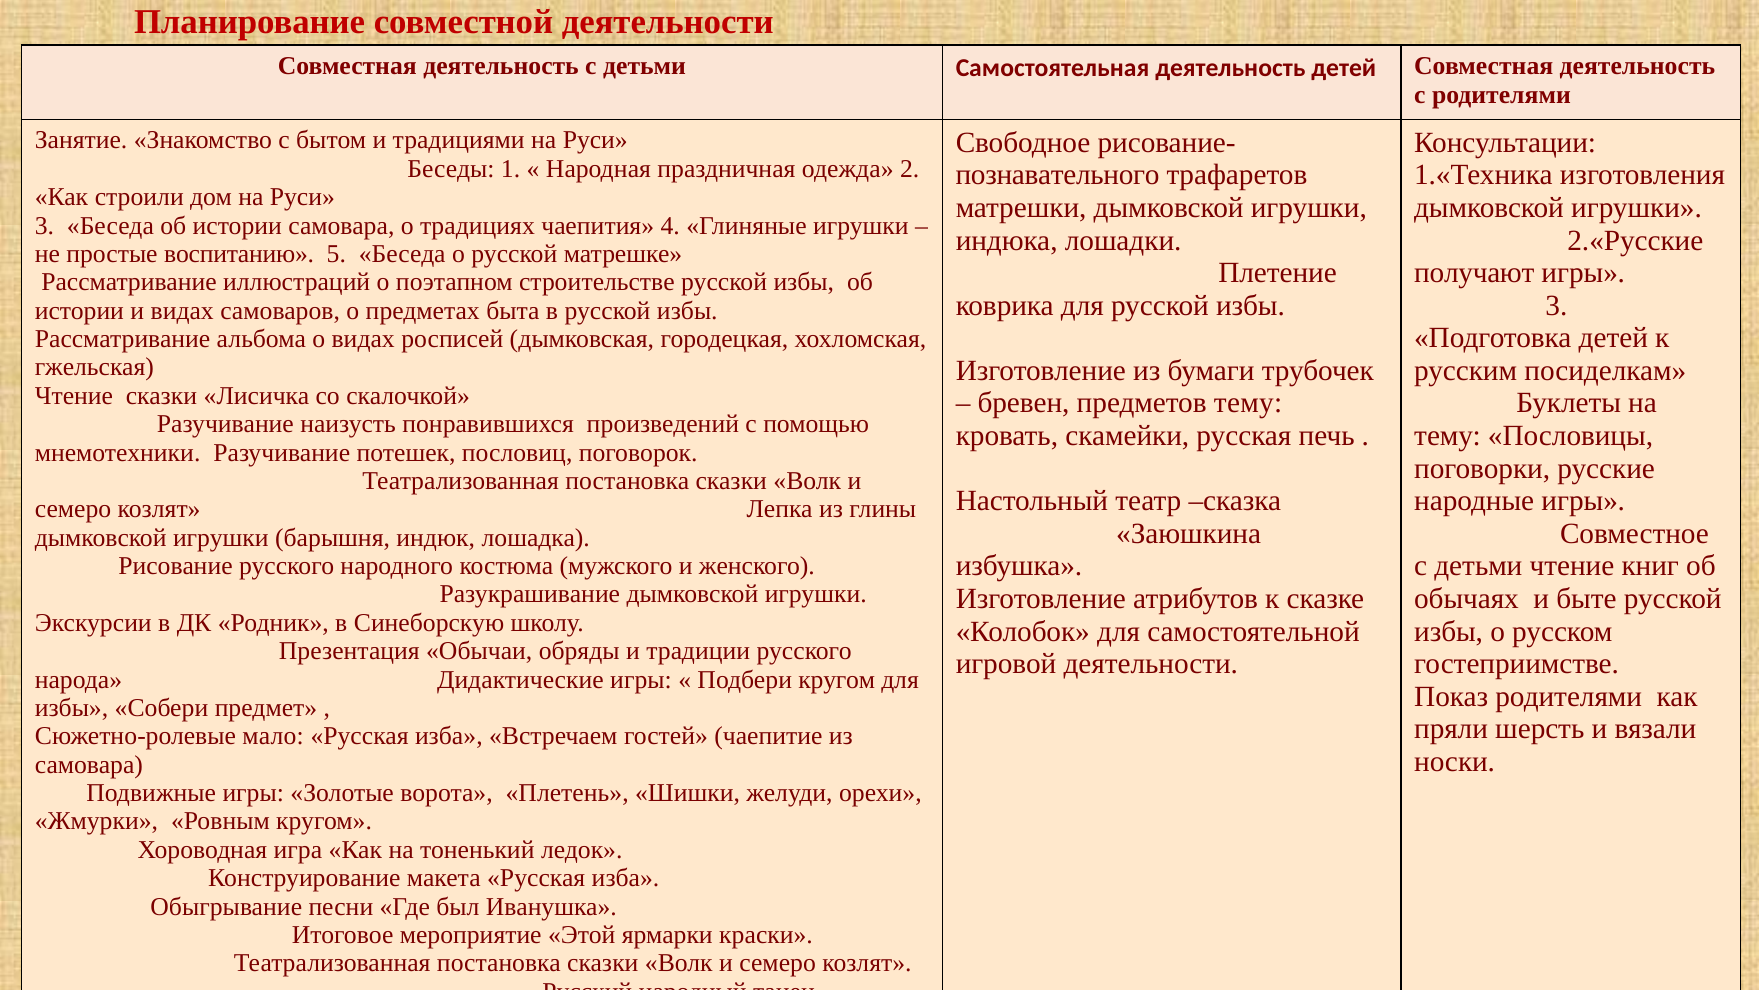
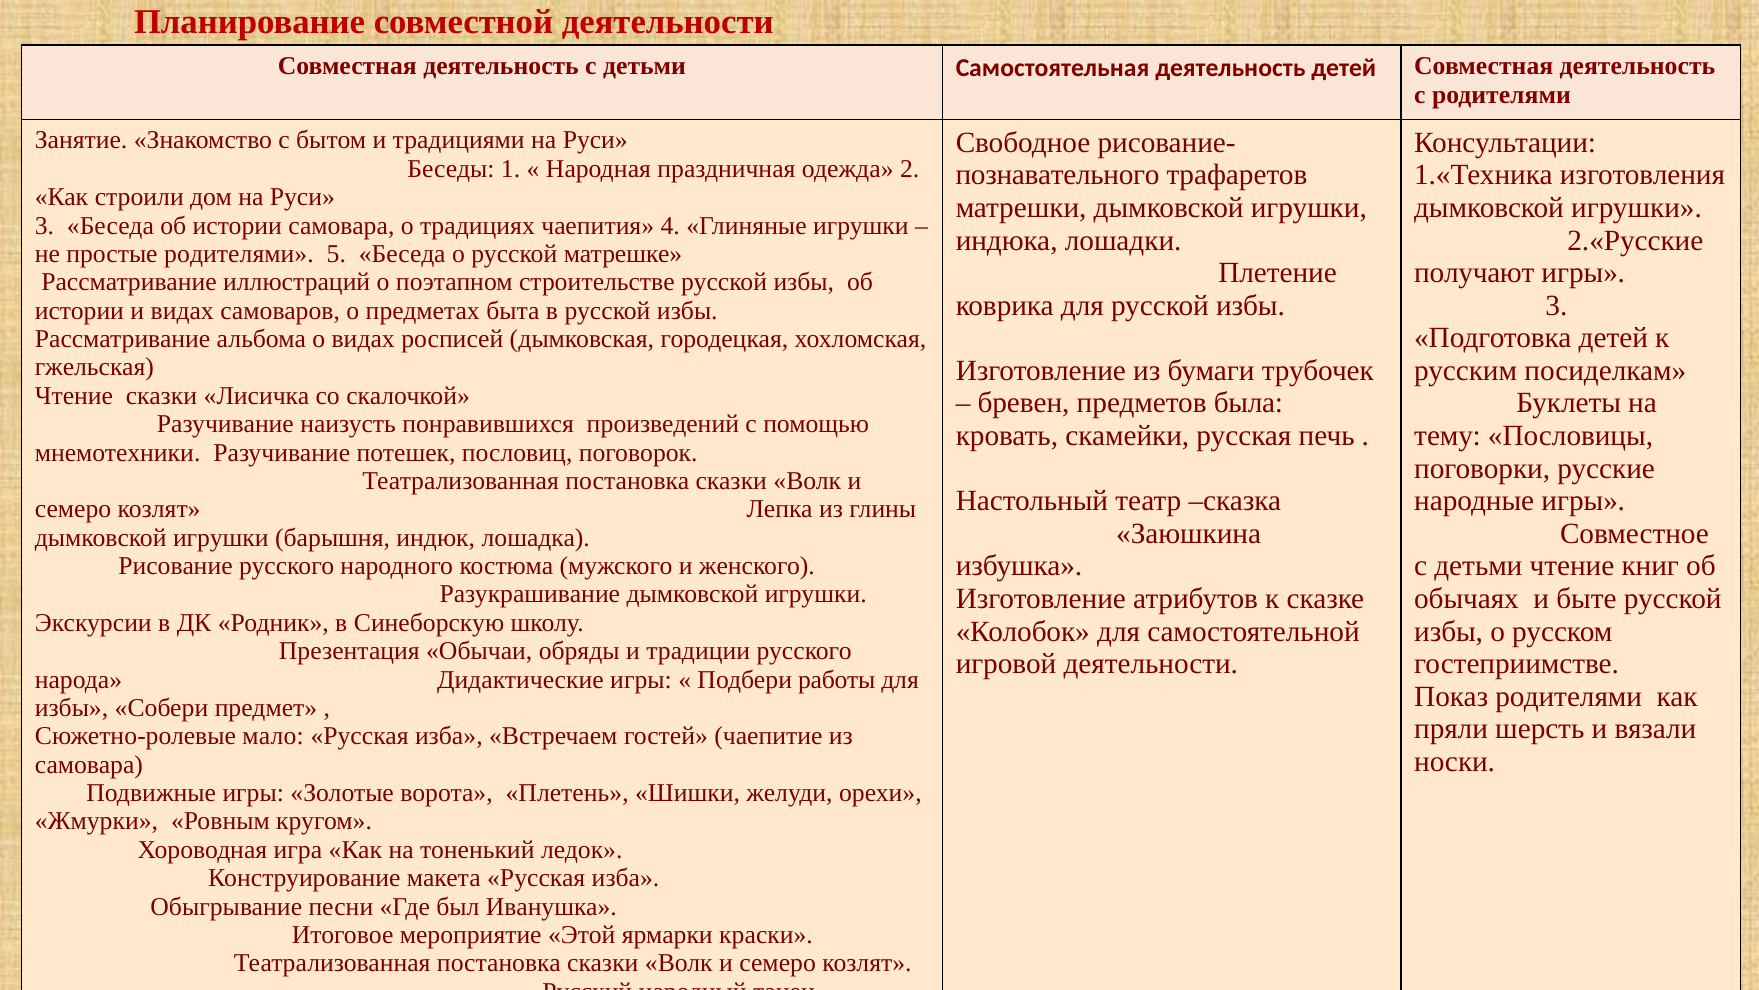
простые воспитанию: воспитанию -> родителями
предметов тему: тему -> была
Подбери кругом: кругом -> работы
